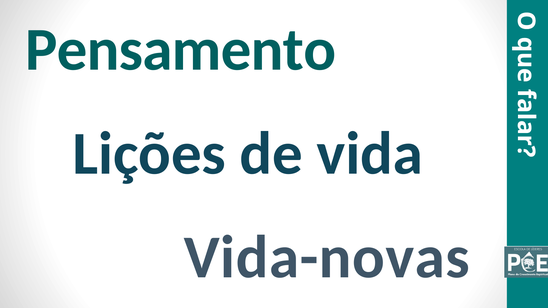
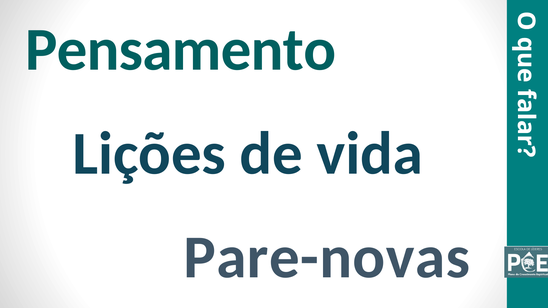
Vida-novas: Vida-novas -> Pare-novas
